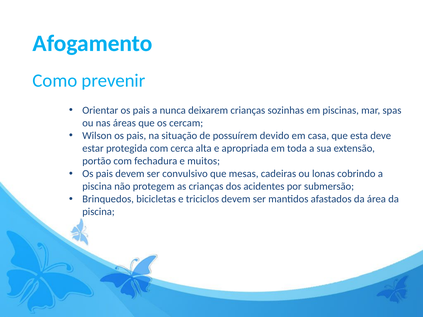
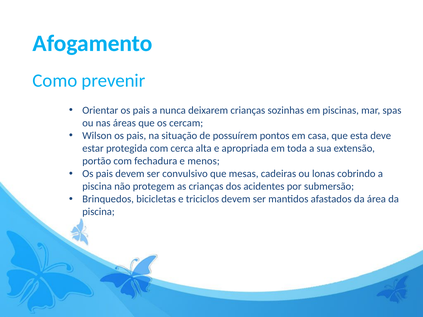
devido: devido -> pontos
muitos: muitos -> menos
